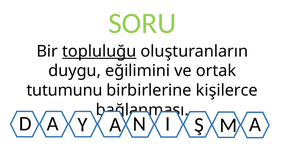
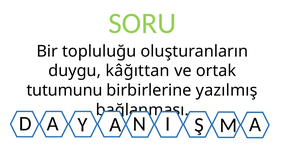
topluluğu underline: present -> none
eğilimini: eğilimini -> kâğıttan
kişilerce: kişilerce -> yazılmış
